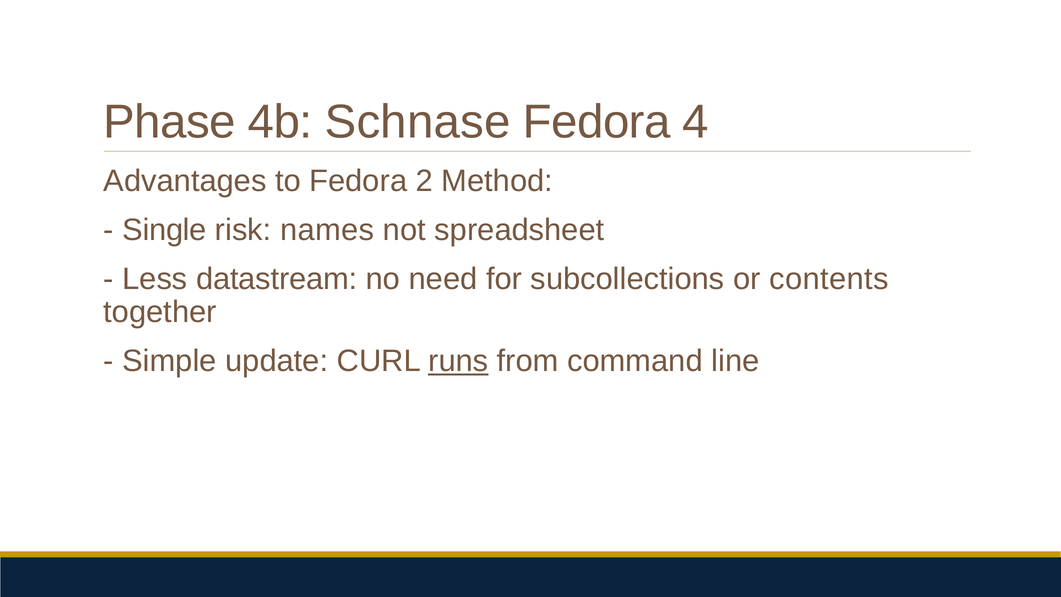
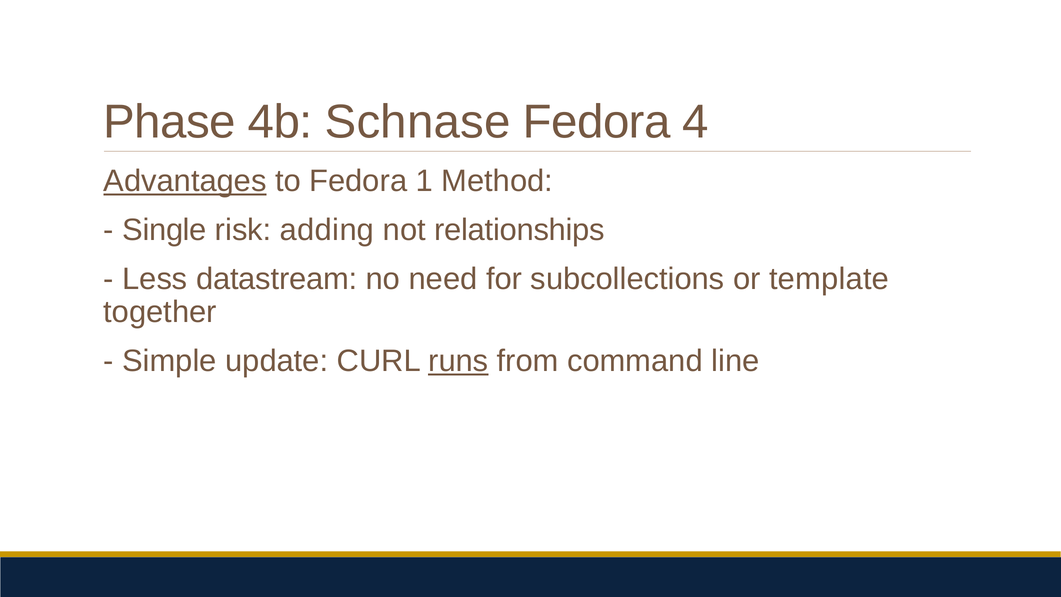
Advantages underline: none -> present
2: 2 -> 1
names: names -> adding
spreadsheet: spreadsheet -> relationships
contents: contents -> template
